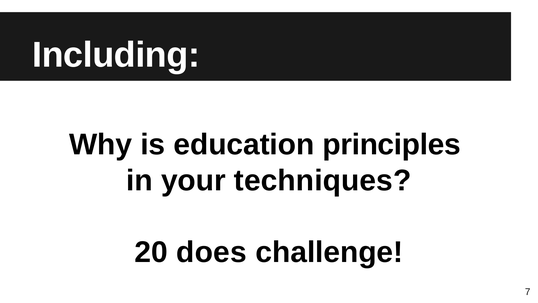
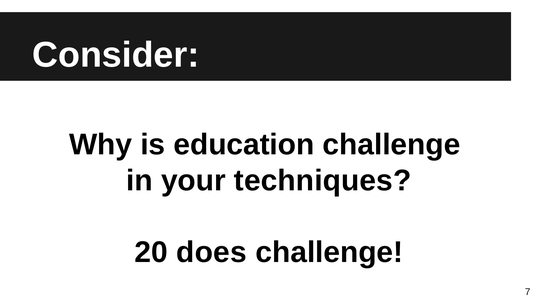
Including: Including -> Consider
education principles: principles -> challenge
